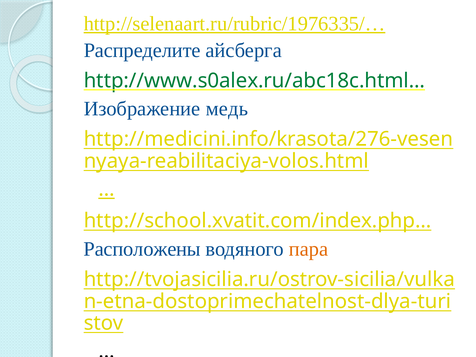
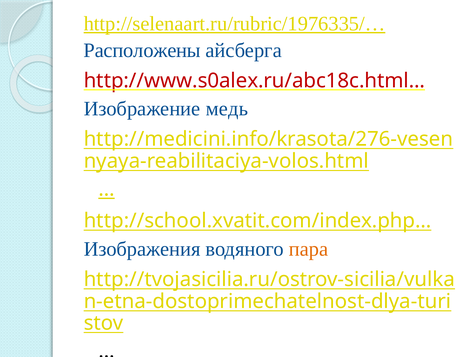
Распределите: Распределите -> Расположены
http://www.s0alex.ru/abc18c.html… colour: green -> red
Расположены: Расположены -> Изображения
